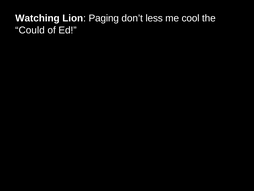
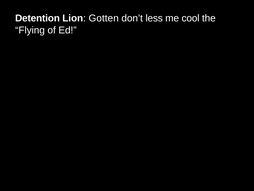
Watching: Watching -> Detention
Paging: Paging -> Gotten
Could: Could -> Flying
